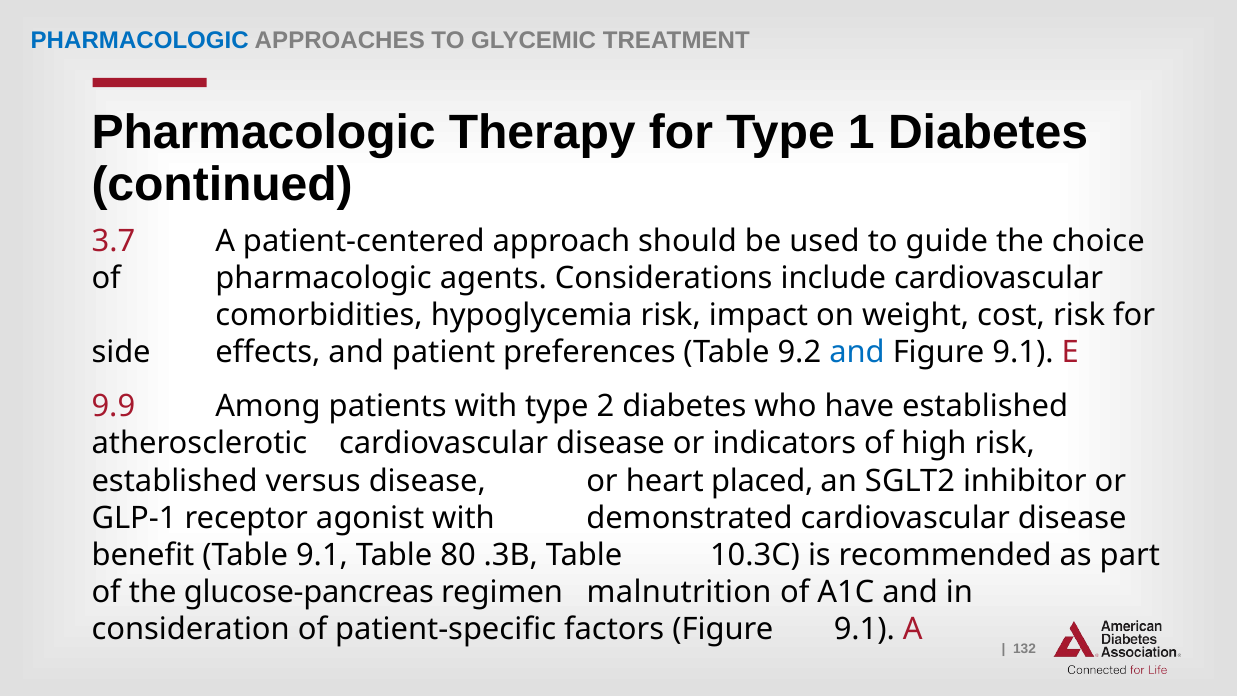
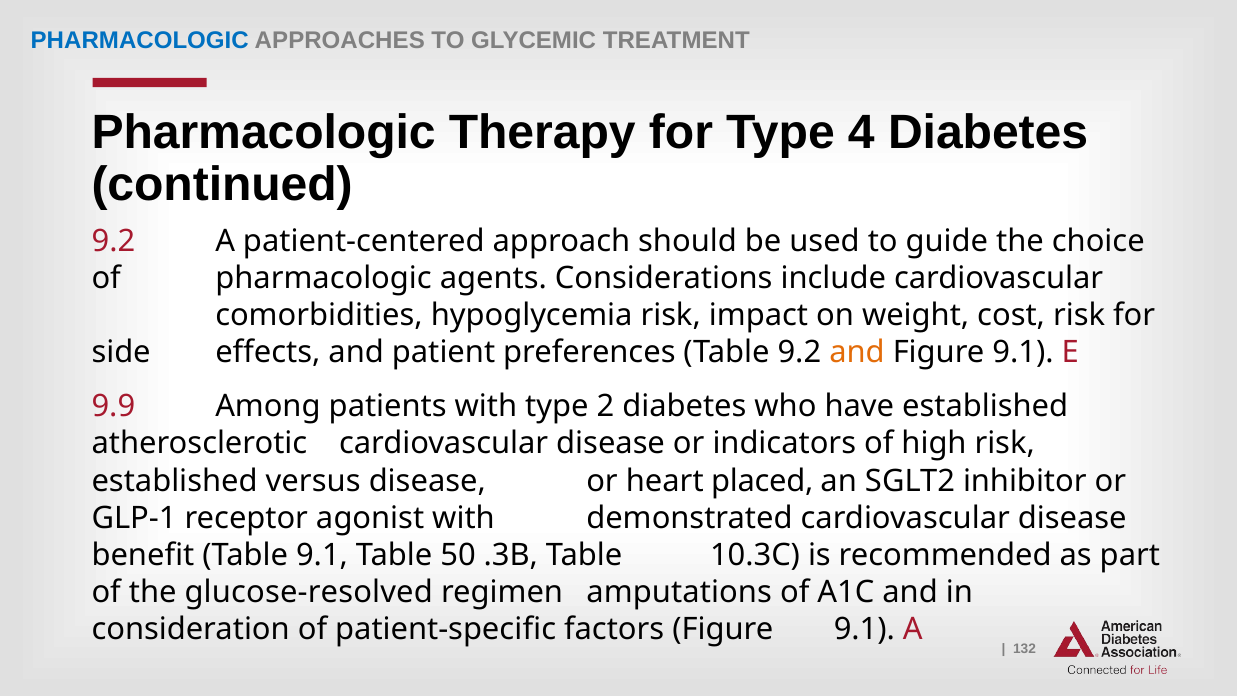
1: 1 -> 4
3.7 at (113, 241): 3.7 -> 9.2
and at (857, 352) colour: blue -> orange
80: 80 -> 50
glucose-pancreas: glucose-pancreas -> glucose-resolved
malnutrition: malnutrition -> amputations
